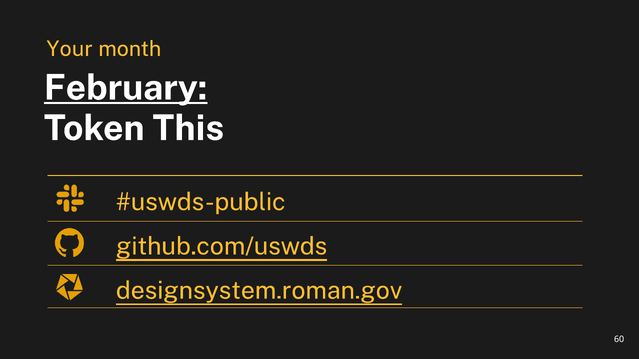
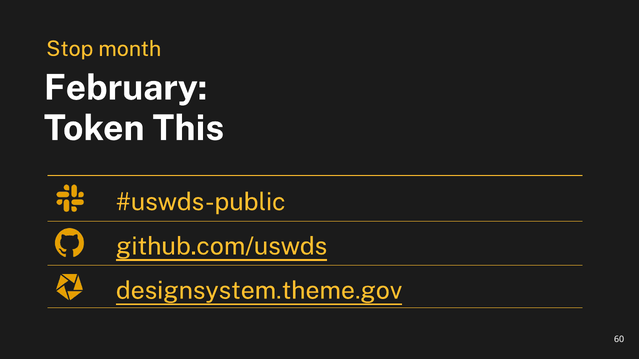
Your: Your -> Stop
February underline: present -> none
designsystem.roman.gov: designsystem.roman.gov -> designsystem.theme.gov
